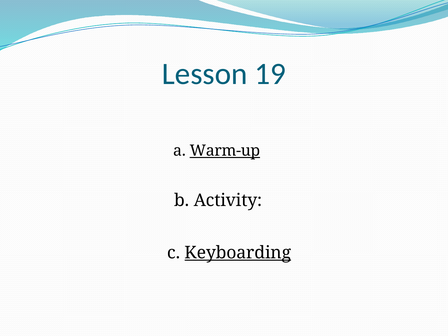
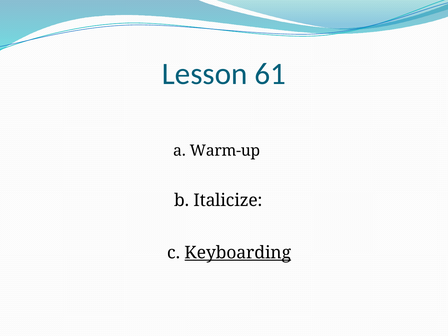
19: 19 -> 61
Warm-up underline: present -> none
Activity: Activity -> Italicize
